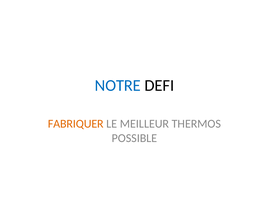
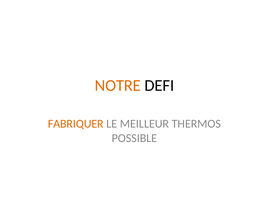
NOTRE colour: blue -> orange
